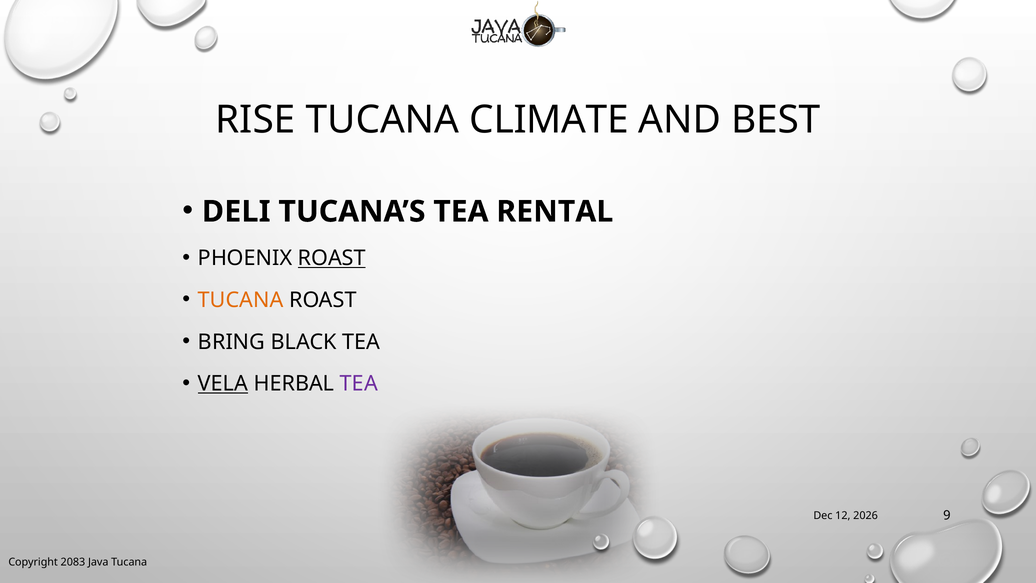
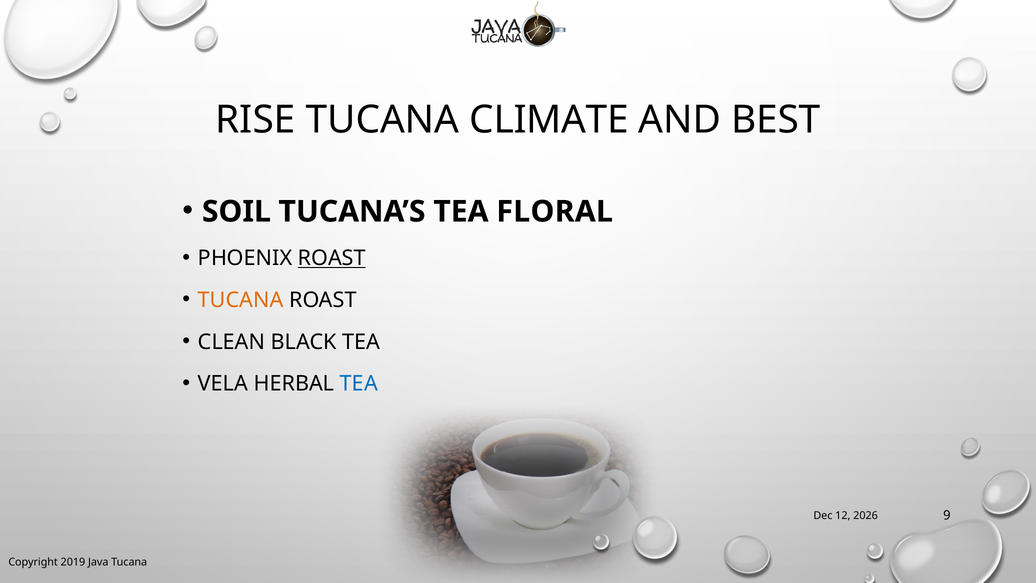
DELI: DELI -> SOIL
RENTAL: RENTAL -> FLORAL
BRING: BRING -> CLEAN
VELA underline: present -> none
TEA at (359, 384) colour: purple -> blue
2083: 2083 -> 2019
